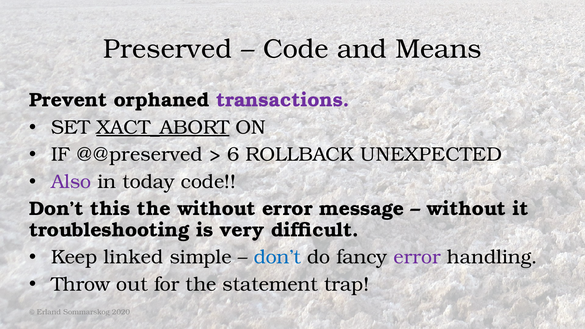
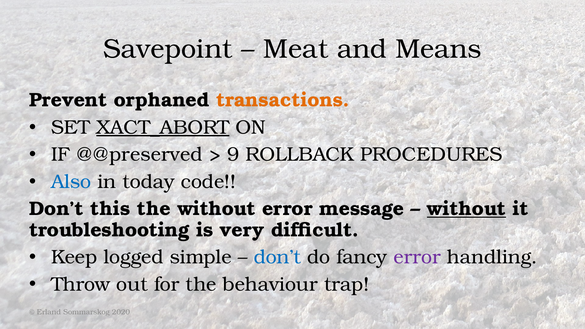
Preserved: Preserved -> Savepoint
Code at (296, 49): Code -> Meat
transactions colour: purple -> orange
6: 6 -> 9
UNEXPECTED: UNEXPECTED -> PROCEDURES
Also colour: purple -> blue
without at (466, 209) underline: none -> present
linked: linked -> logged
statement: statement -> behaviour
